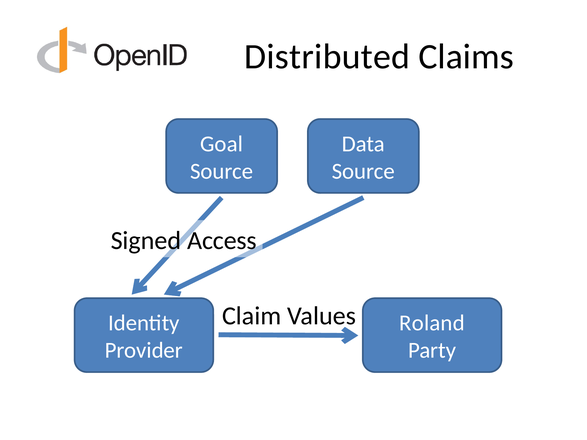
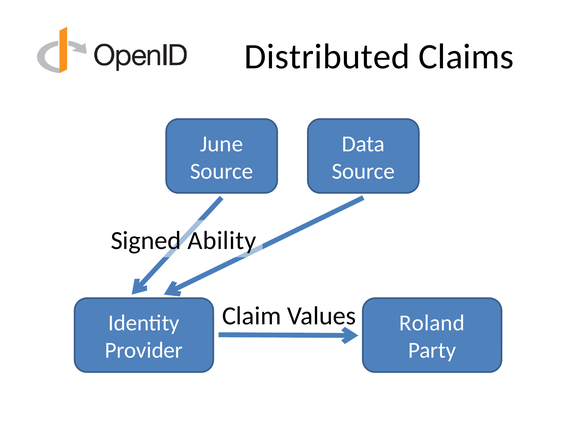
Goal: Goal -> June
Access: Access -> Ability
